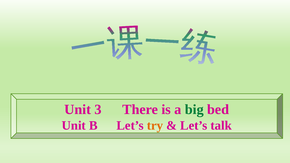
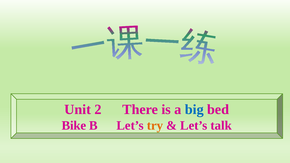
3: 3 -> 2
big colour: green -> blue
Unit at (74, 125): Unit -> Bike
